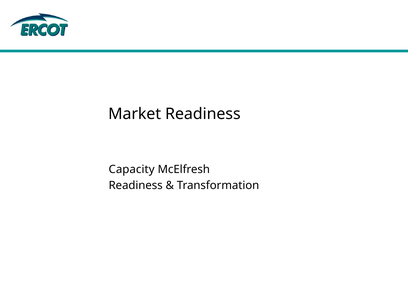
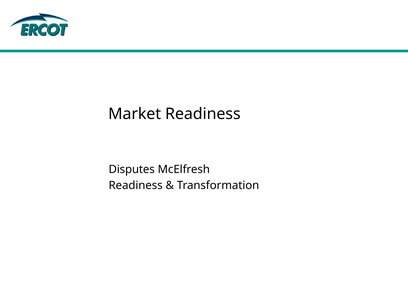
Capacity: Capacity -> Disputes
